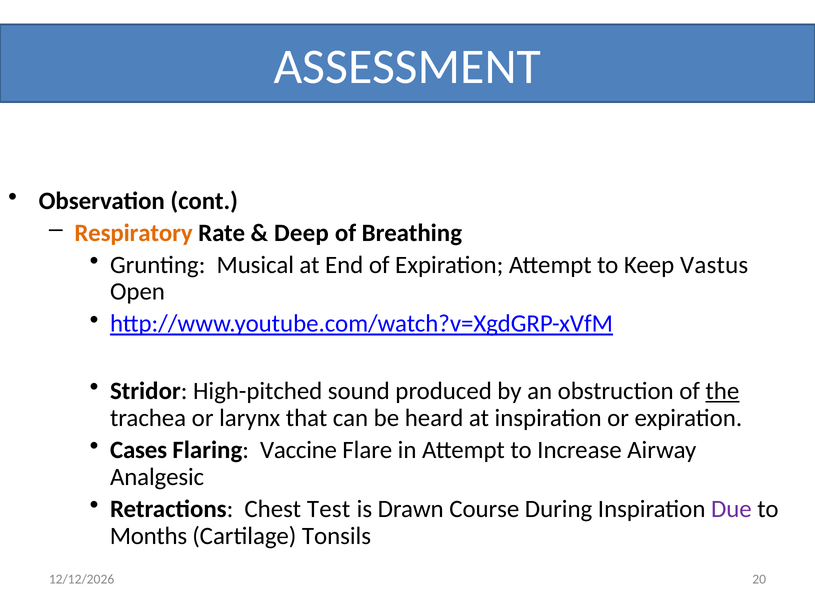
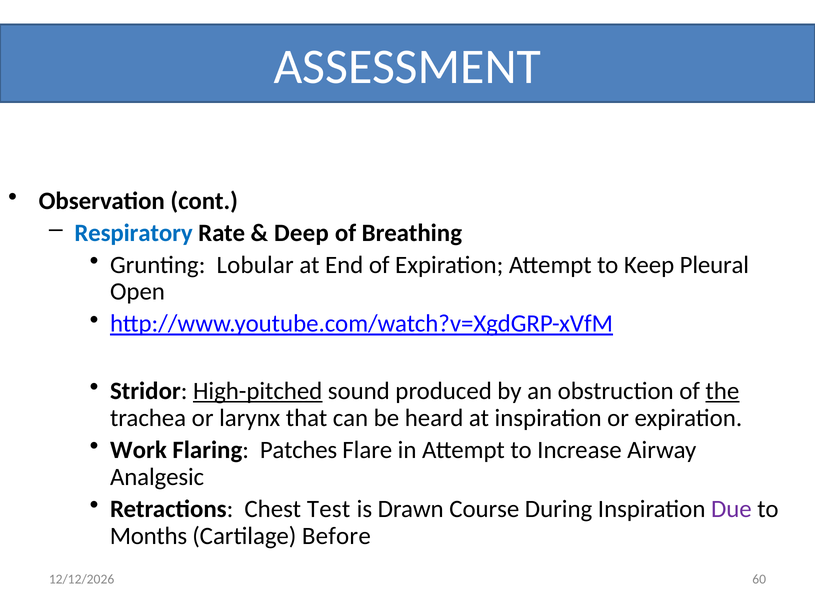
Respiratory colour: orange -> blue
Musical: Musical -> Lobular
Vastus: Vastus -> Pleural
High-pitched underline: none -> present
Cases: Cases -> Work
Vaccine: Vaccine -> Patches
Tonsils: Tonsils -> Before
20: 20 -> 60
